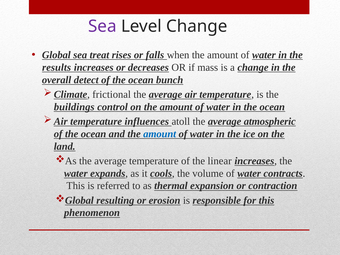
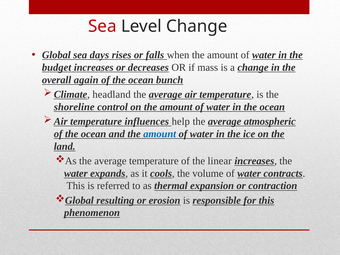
Sea at (102, 26) colour: purple -> red
treat: treat -> days
results: results -> budget
detect: detect -> again
frictional: frictional -> headland
buildings: buildings -> shoreline
atoll: atoll -> help
